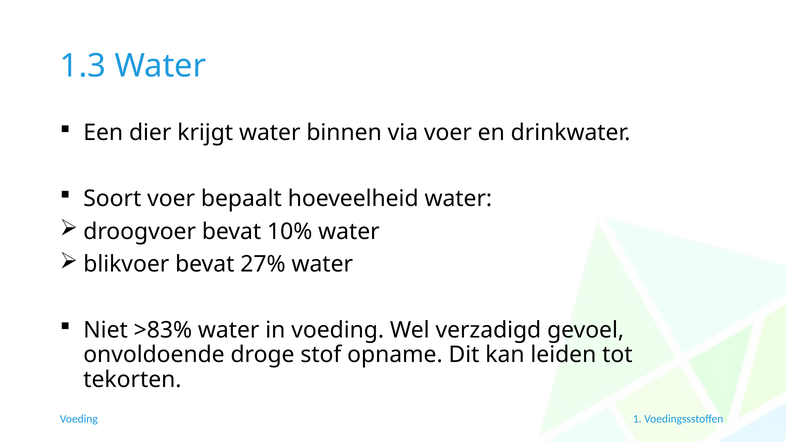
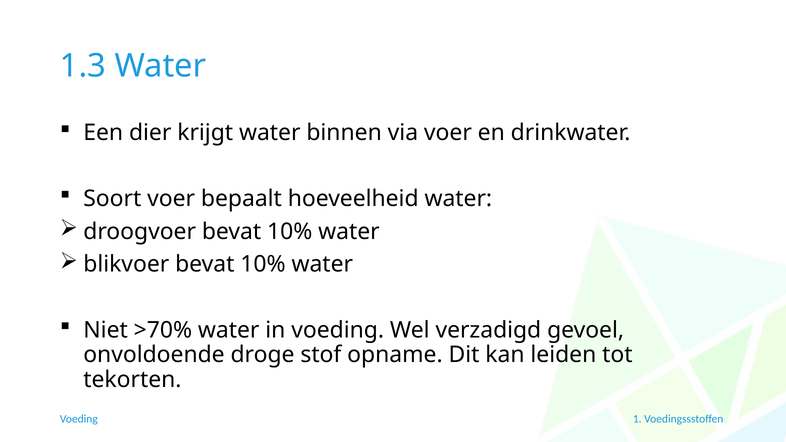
blikvoer bevat 27%: 27% -> 10%
>83%: >83% -> >70%
